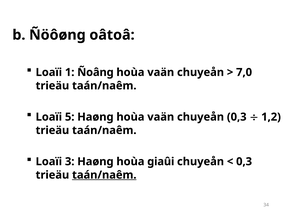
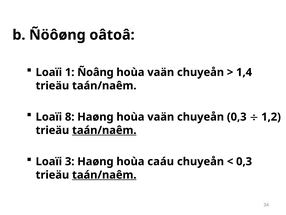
7,0: 7,0 -> 1,4
5: 5 -> 8
taán/naêm at (104, 130) underline: none -> present
giaûi: giaûi -> caáu
